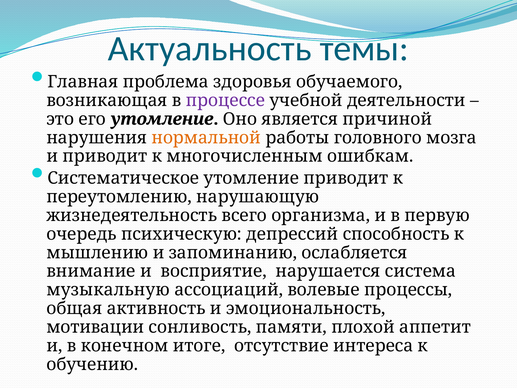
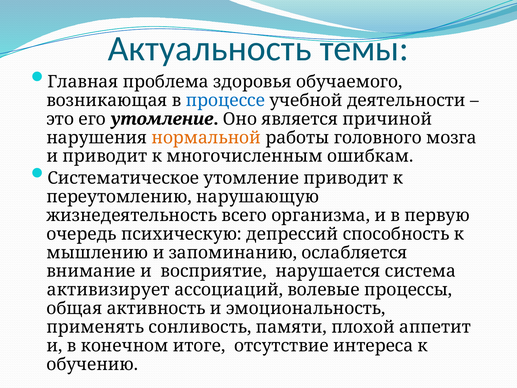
процессе colour: purple -> blue
музыкальную: музыкальную -> активизирует
мотивации: мотивации -> применять
